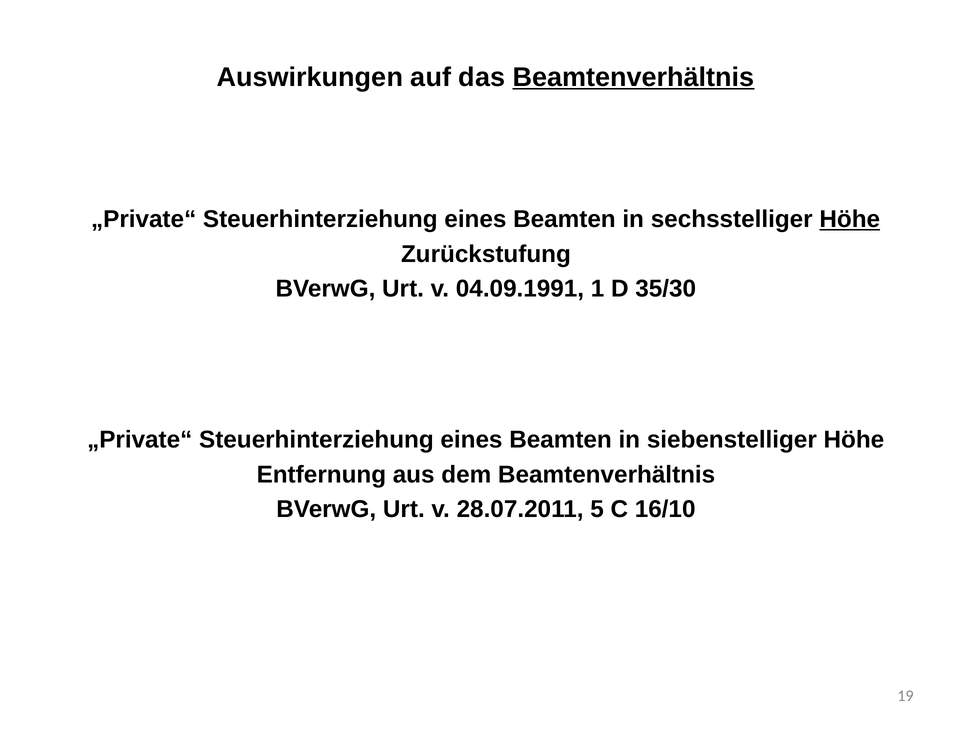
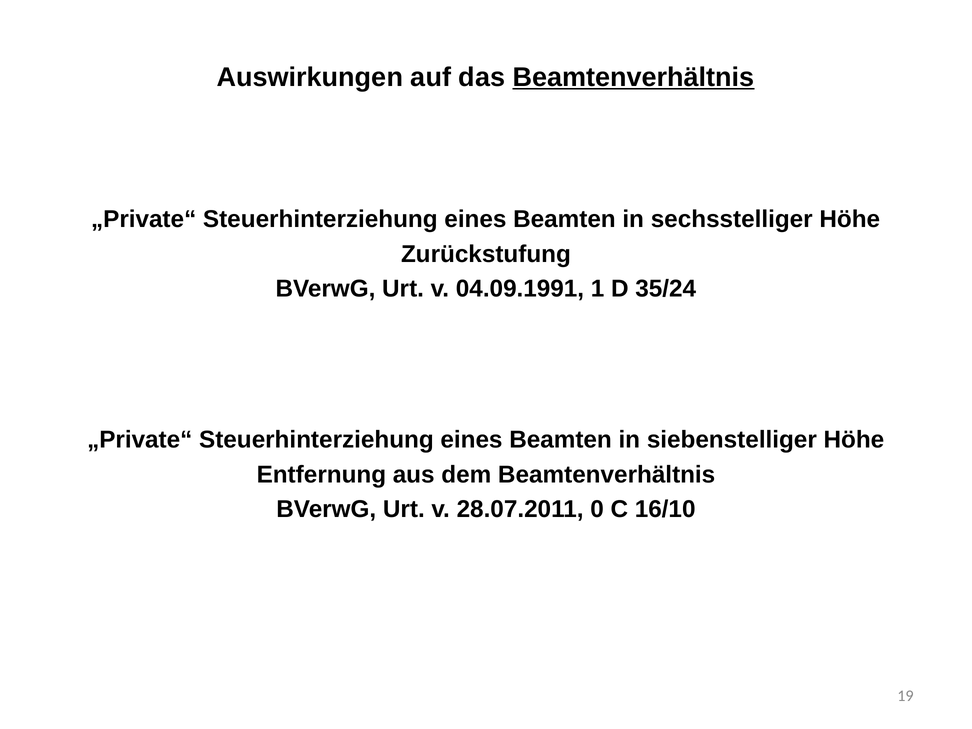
Höhe at (850, 219) underline: present -> none
35/30: 35/30 -> 35/24
5: 5 -> 0
